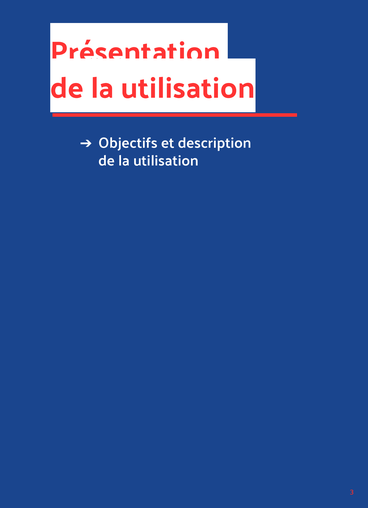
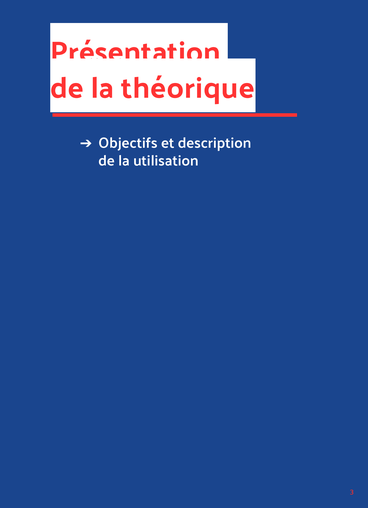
utilisation at (188, 88): utilisation -> théorique
